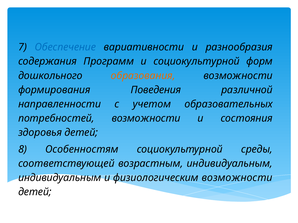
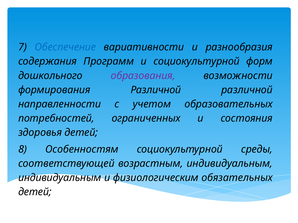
образования colour: orange -> purple
формирования Поведения: Поведения -> Различной
потребностей возможности: возможности -> ограниченных
физиологическим возможности: возможности -> обязательных
